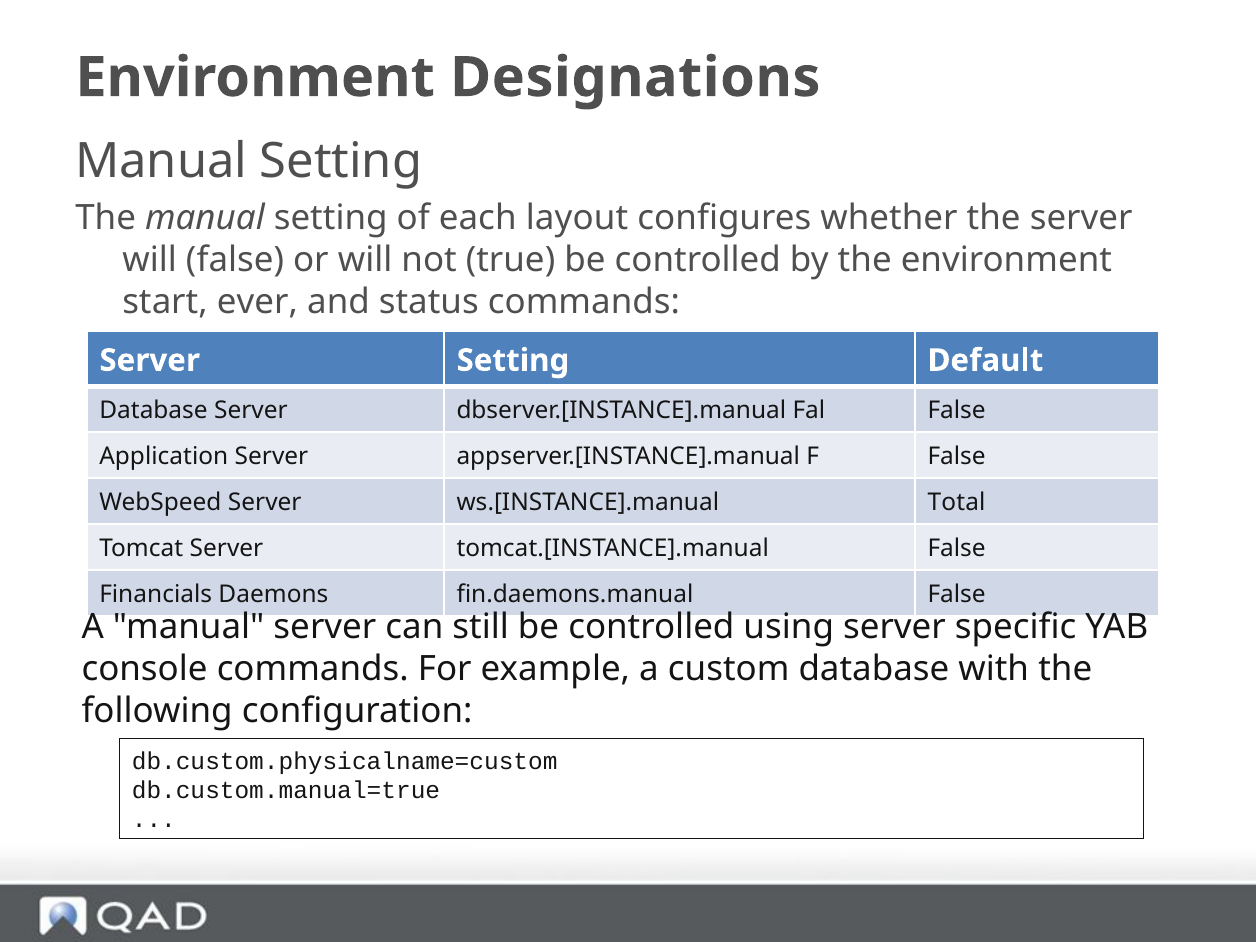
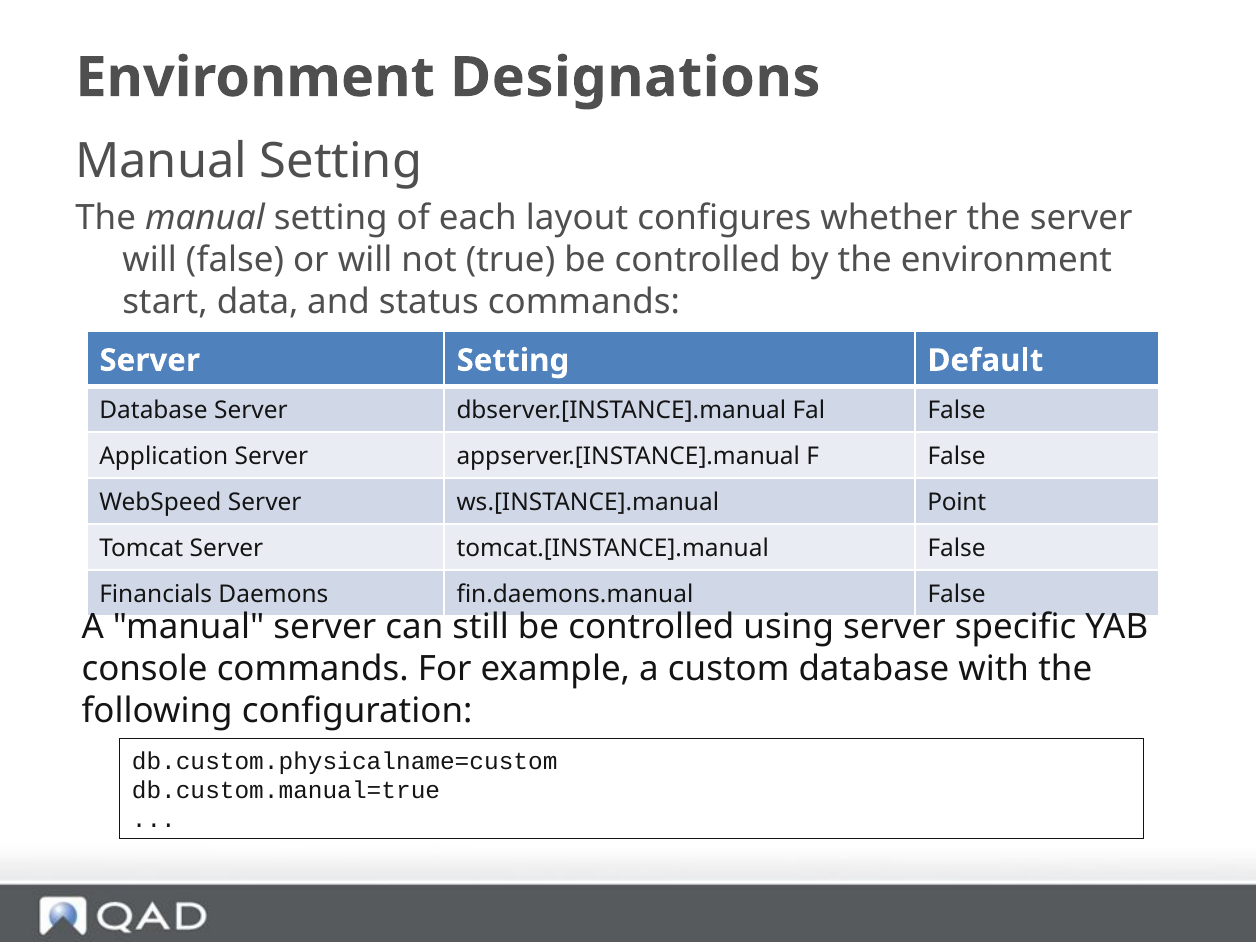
ever: ever -> data
Total: Total -> Point
